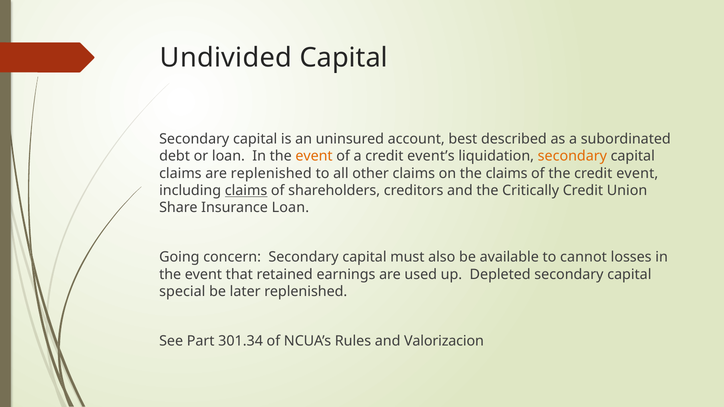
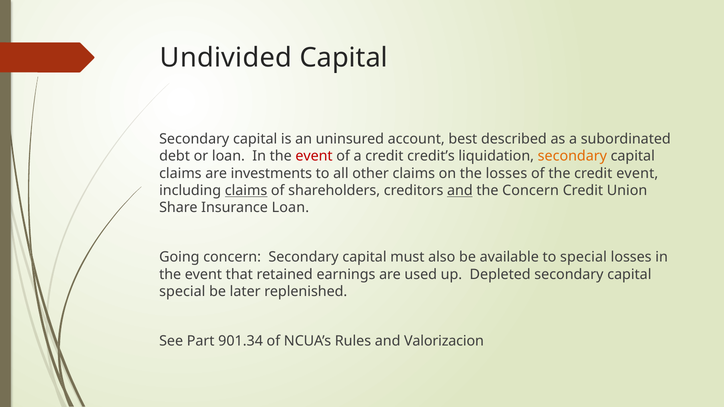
event at (314, 156) colour: orange -> red
event’s: event’s -> credit’s
are replenished: replenished -> investments
the claims: claims -> losses
and at (460, 191) underline: none -> present
the Critically: Critically -> Concern
to cannot: cannot -> special
301.34: 301.34 -> 901.34
